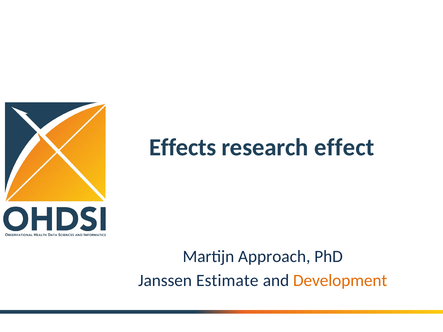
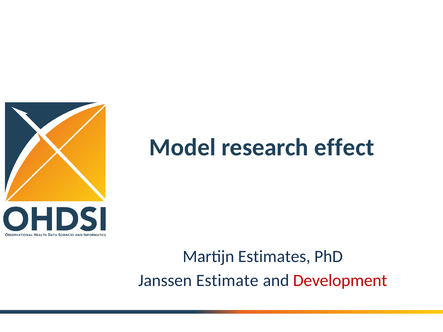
Effects: Effects -> Model
Approach: Approach -> Estimates
Development colour: orange -> red
